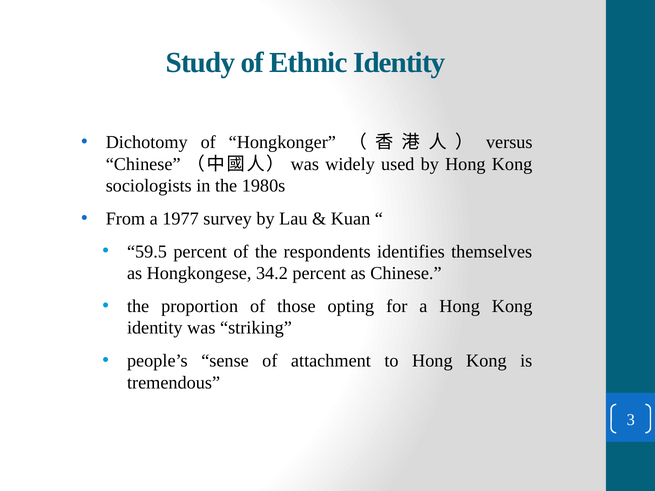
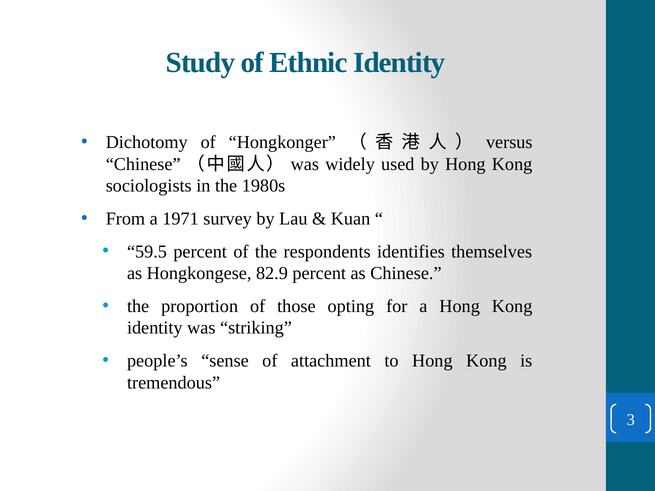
1977: 1977 -> 1971
34.2: 34.2 -> 82.9
